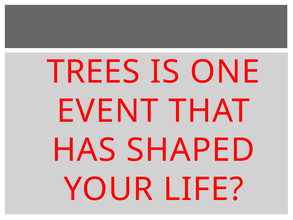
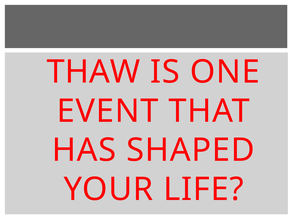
TREES: TREES -> THAW
